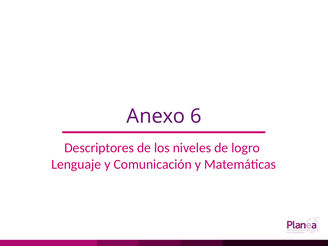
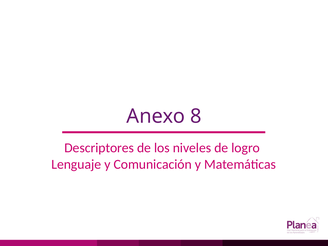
6: 6 -> 8
